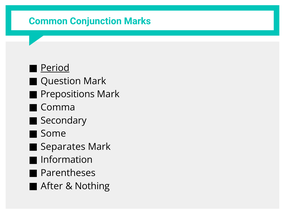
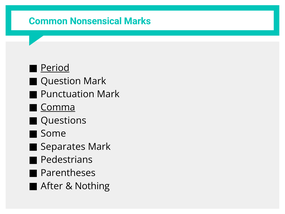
Conjunction: Conjunction -> Nonsensical
Prepositions: Prepositions -> Punctuation
Comma underline: none -> present
Secondary: Secondary -> Questions
Information: Information -> Pedestrians
